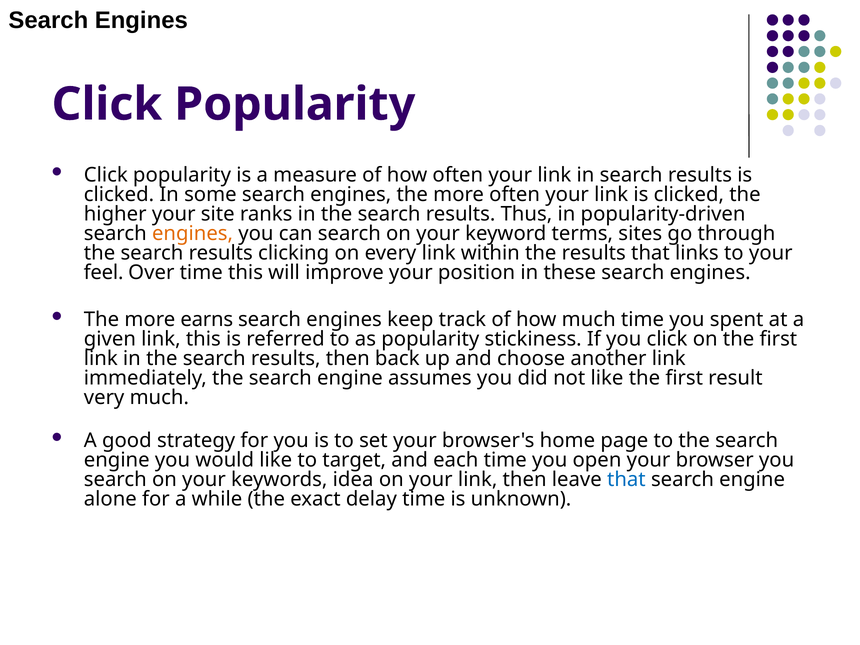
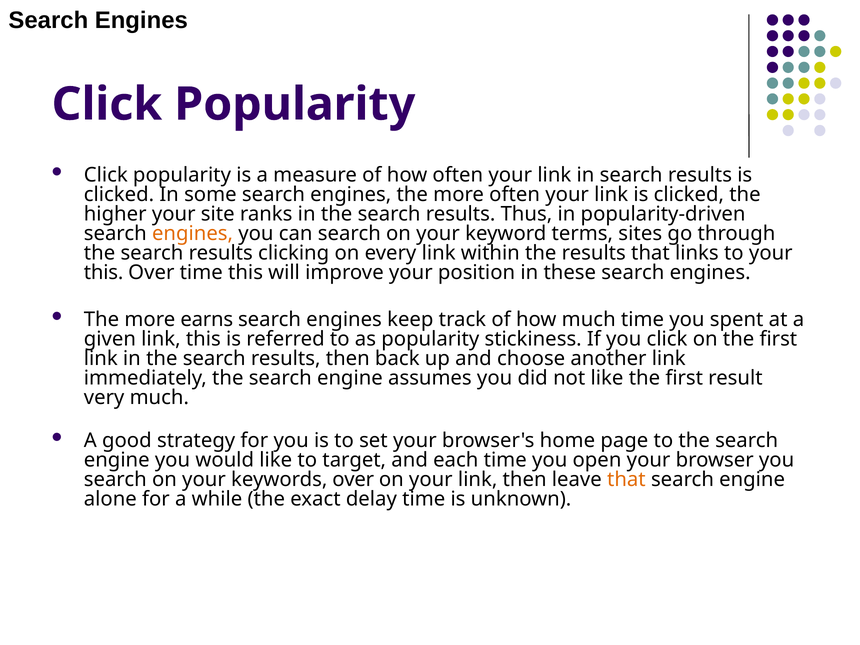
feel at (104, 272): feel -> this
keywords idea: idea -> over
that at (626, 480) colour: blue -> orange
